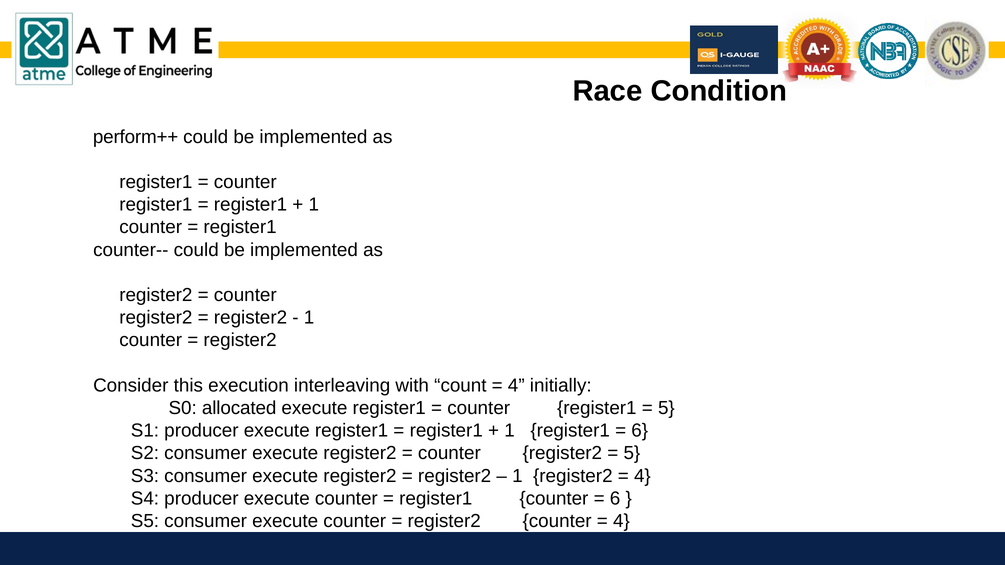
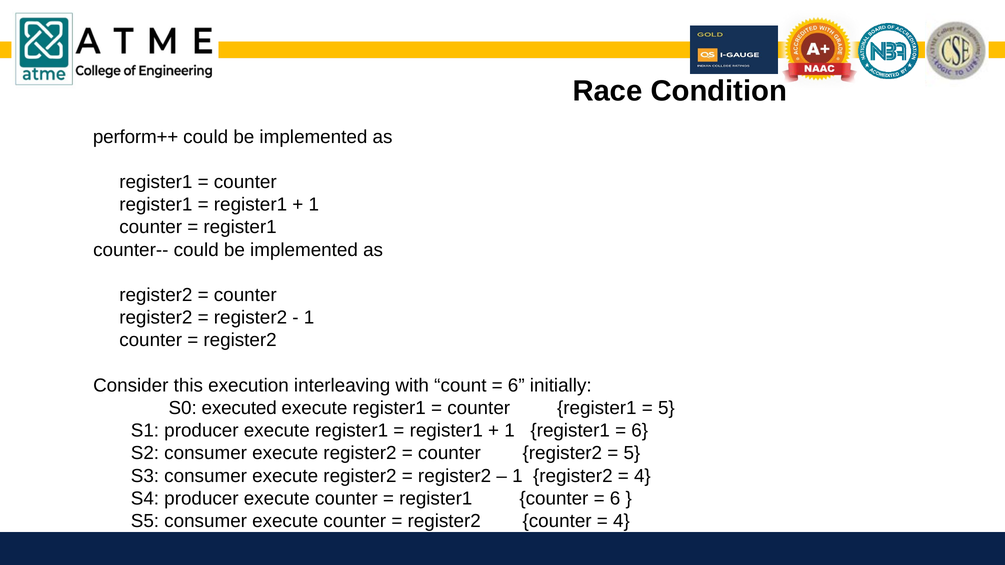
4 at (516, 386): 4 -> 6
allocated: allocated -> executed
